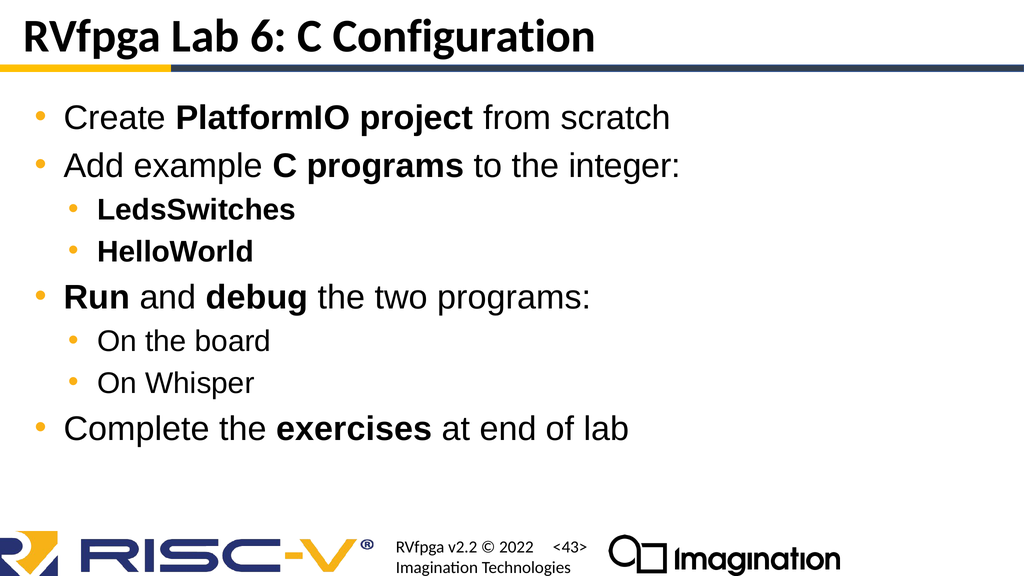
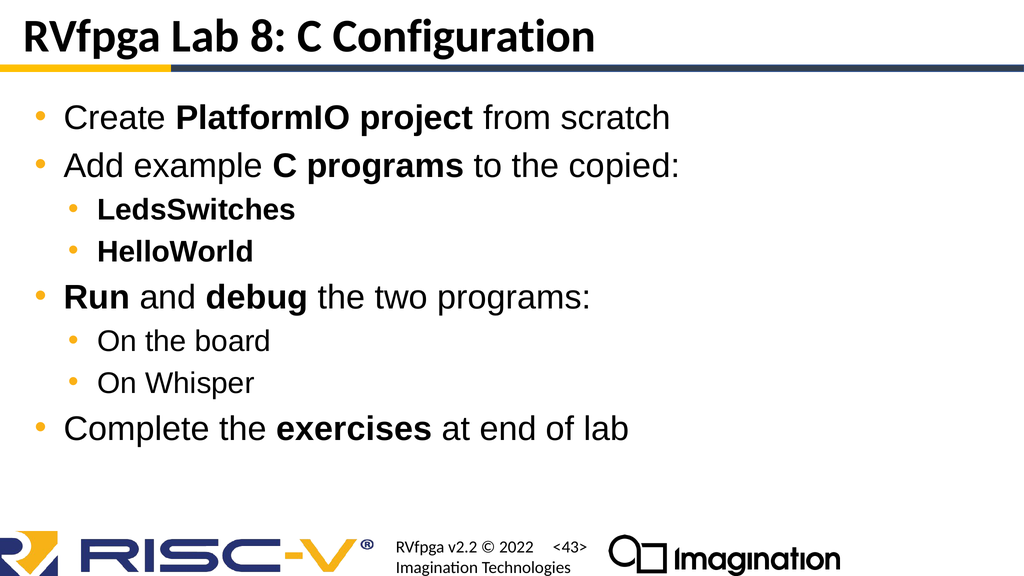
6: 6 -> 8
integer: integer -> copied
